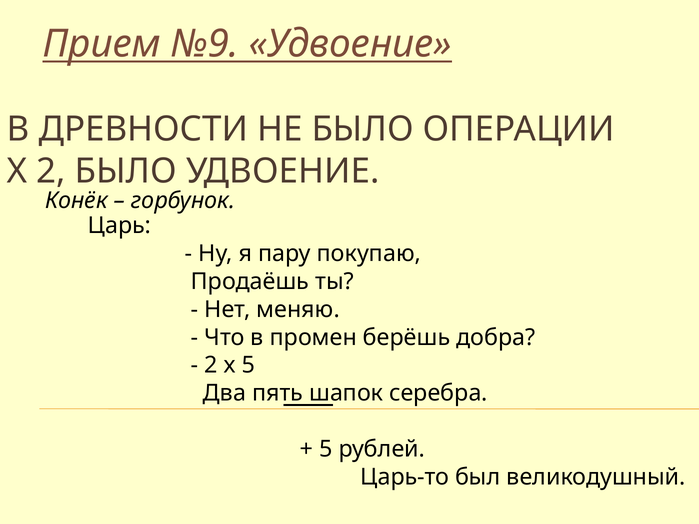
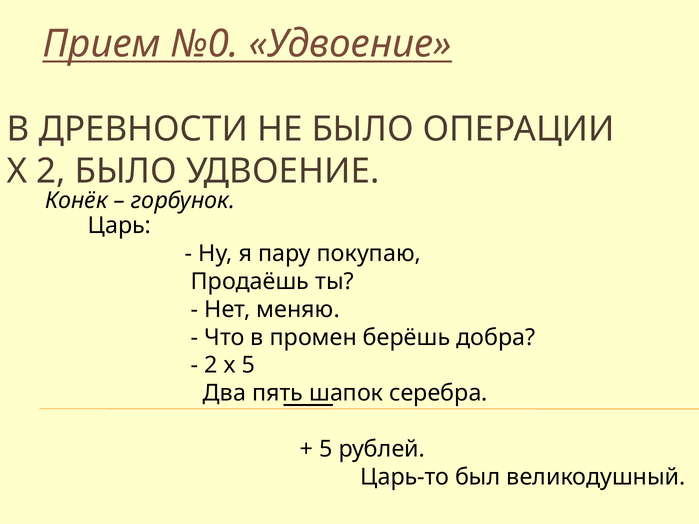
№9: №9 -> №0
